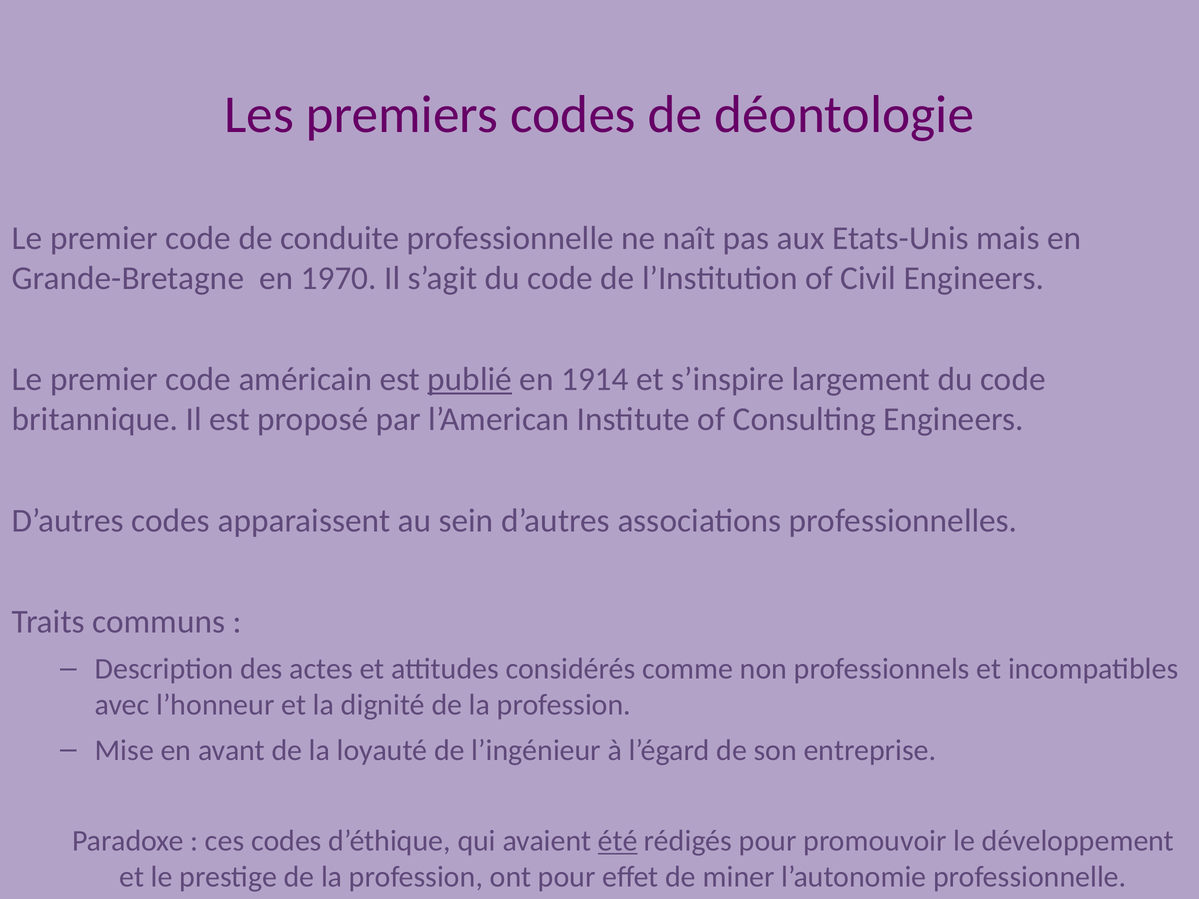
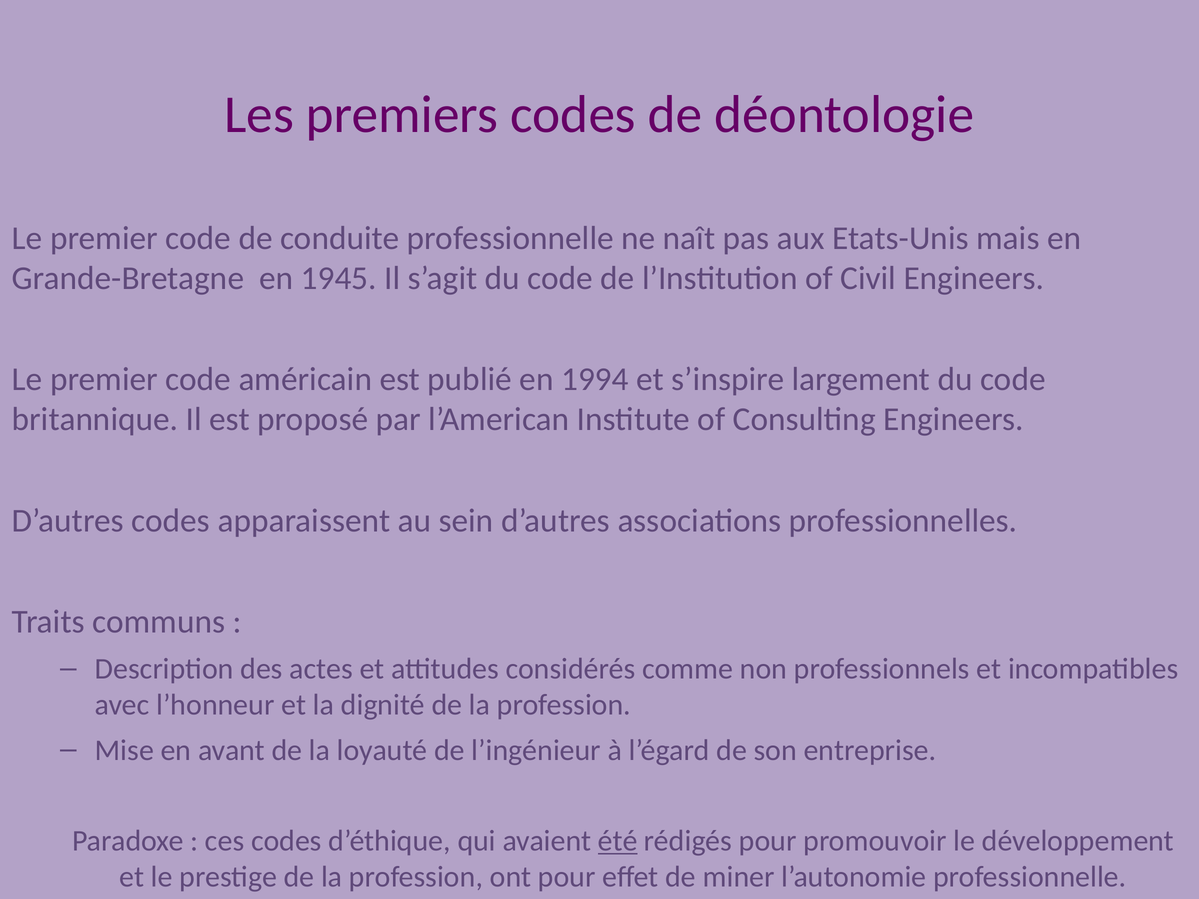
1970: 1970 -> 1945
publié underline: present -> none
1914: 1914 -> 1994
